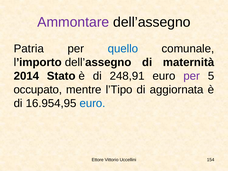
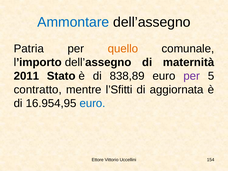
Ammontare colour: purple -> blue
quello colour: blue -> orange
2014: 2014 -> 2011
248,91: 248,91 -> 838,89
occupato: occupato -> contratto
l’Tipo: l’Tipo -> l’Sfitti
